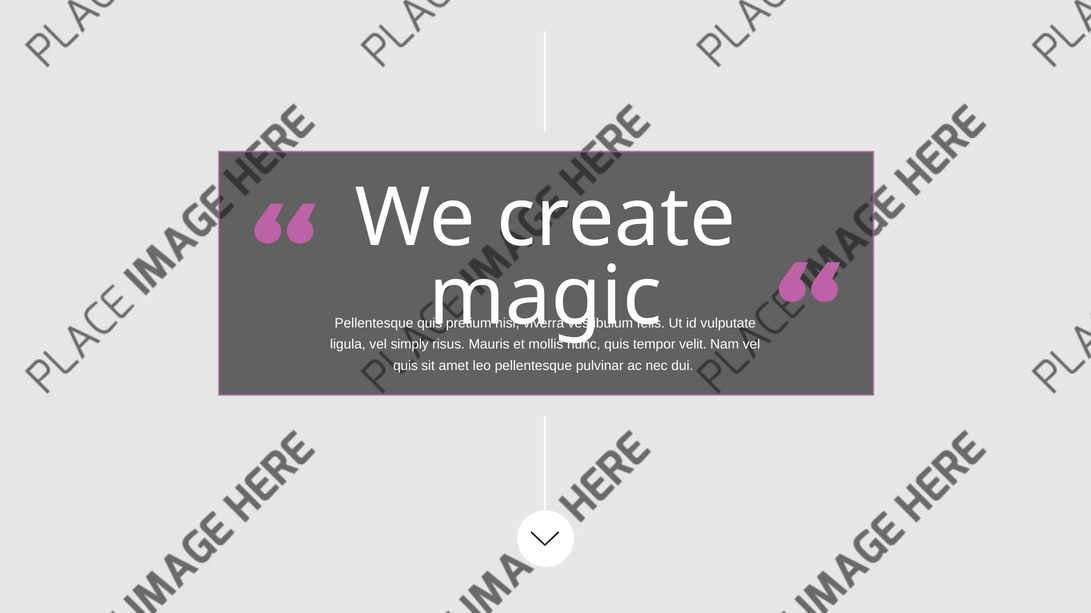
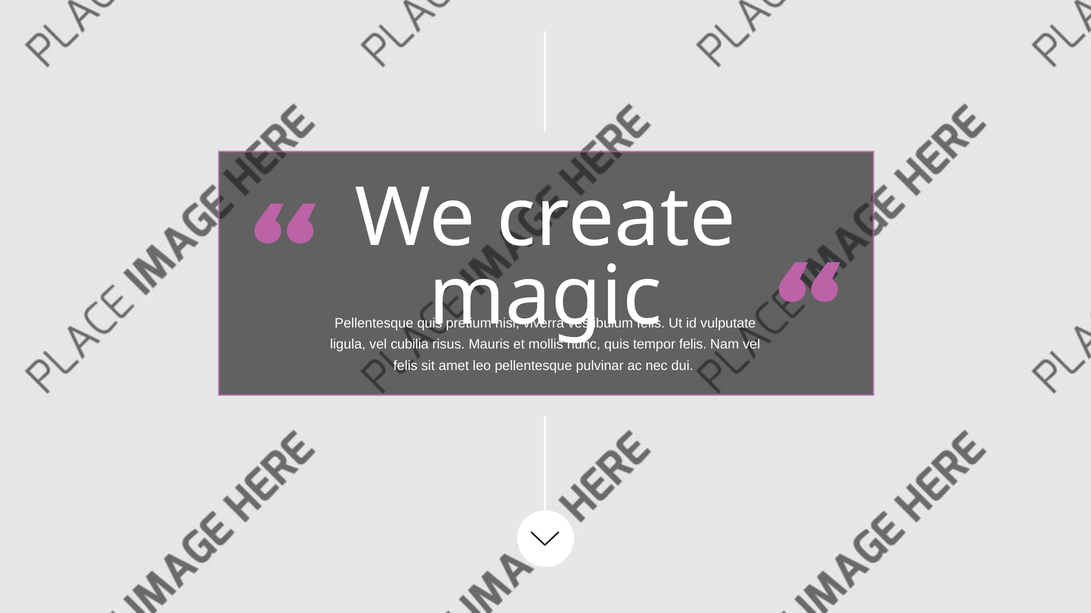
simply: simply -> cubilia
velit at (693, 345): velit -> felis
quis at (405, 366): quis -> felis
